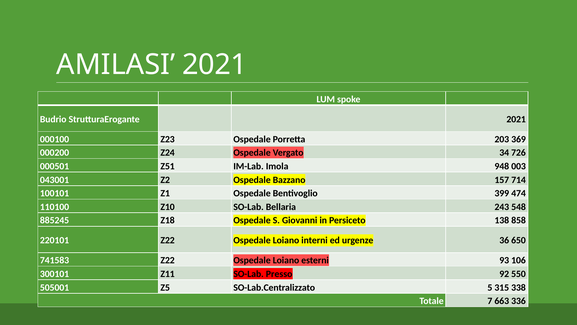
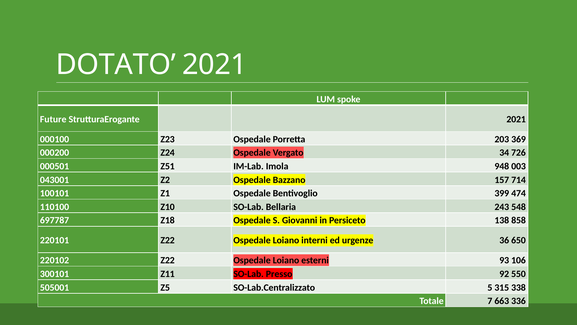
AMILASI: AMILASI -> DOTATO
Budrio: Budrio -> Future
885245: 885245 -> 697787
741583: 741583 -> 220102
